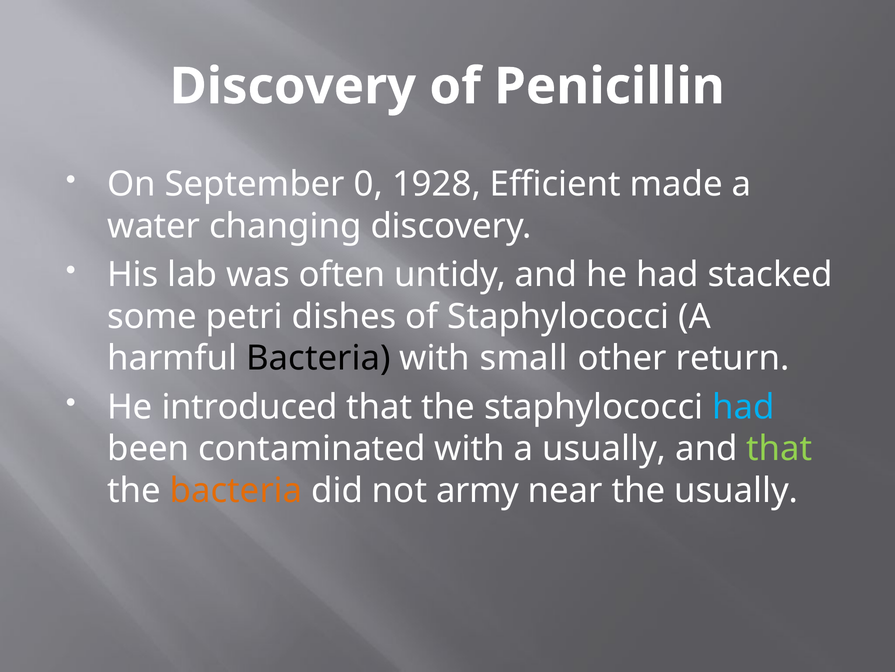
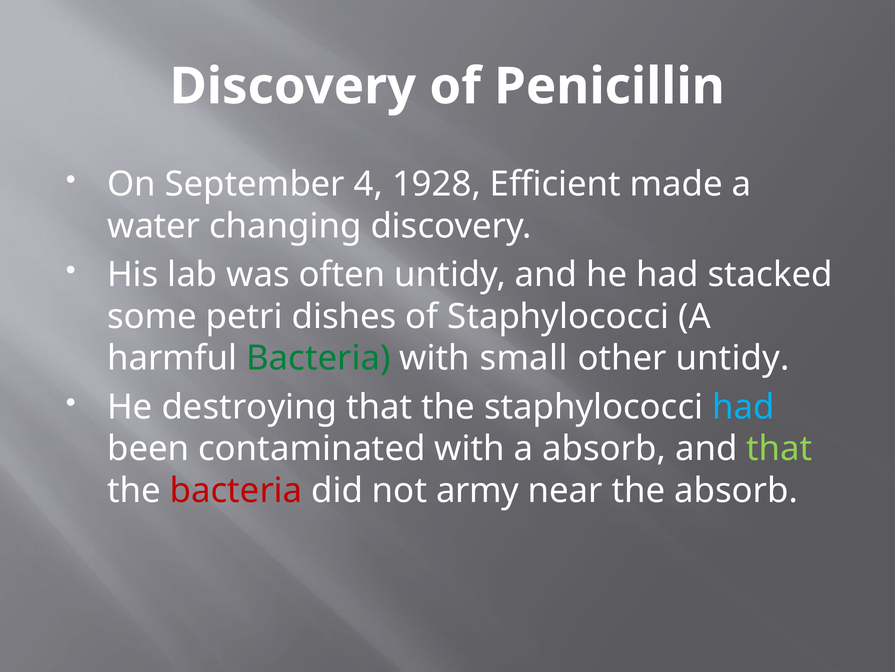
0: 0 -> 4
Bacteria at (318, 358) colour: black -> green
other return: return -> untidy
introduced: introduced -> destroying
a usually: usually -> absorb
bacteria at (236, 490) colour: orange -> red
the usually: usually -> absorb
